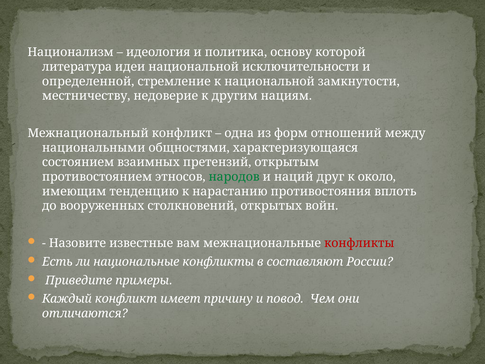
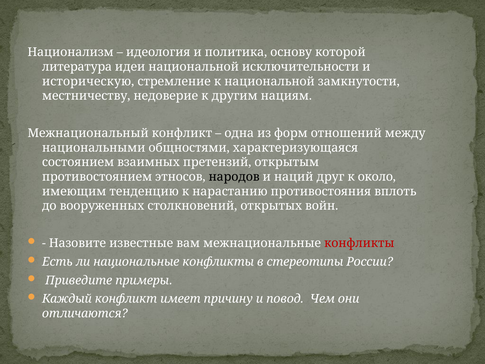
определенной: определенной -> историческую
народов colour: green -> black
составляют: составляют -> стереотипы
